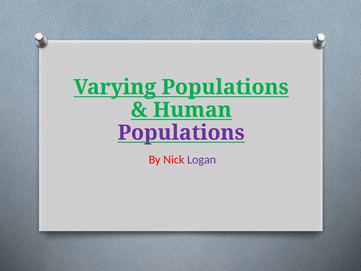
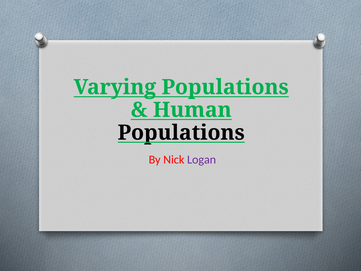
Populations at (181, 133) colour: purple -> black
